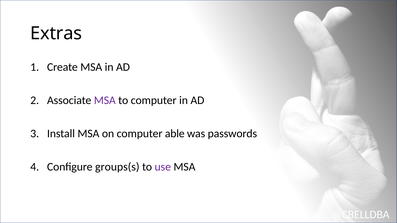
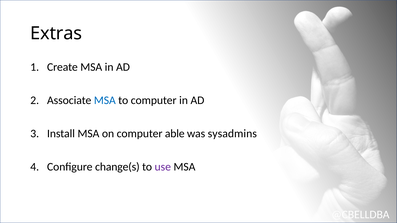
MSA at (105, 100) colour: purple -> blue
passwords: passwords -> sysadmins
groups(s: groups(s -> change(s
